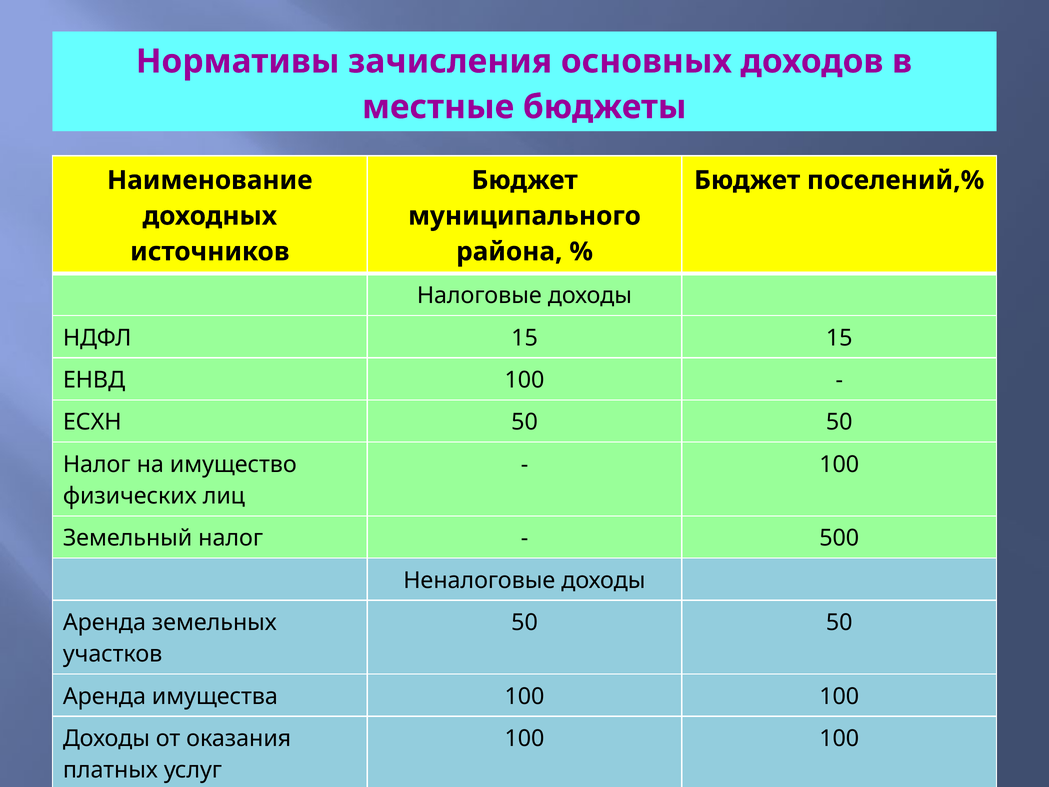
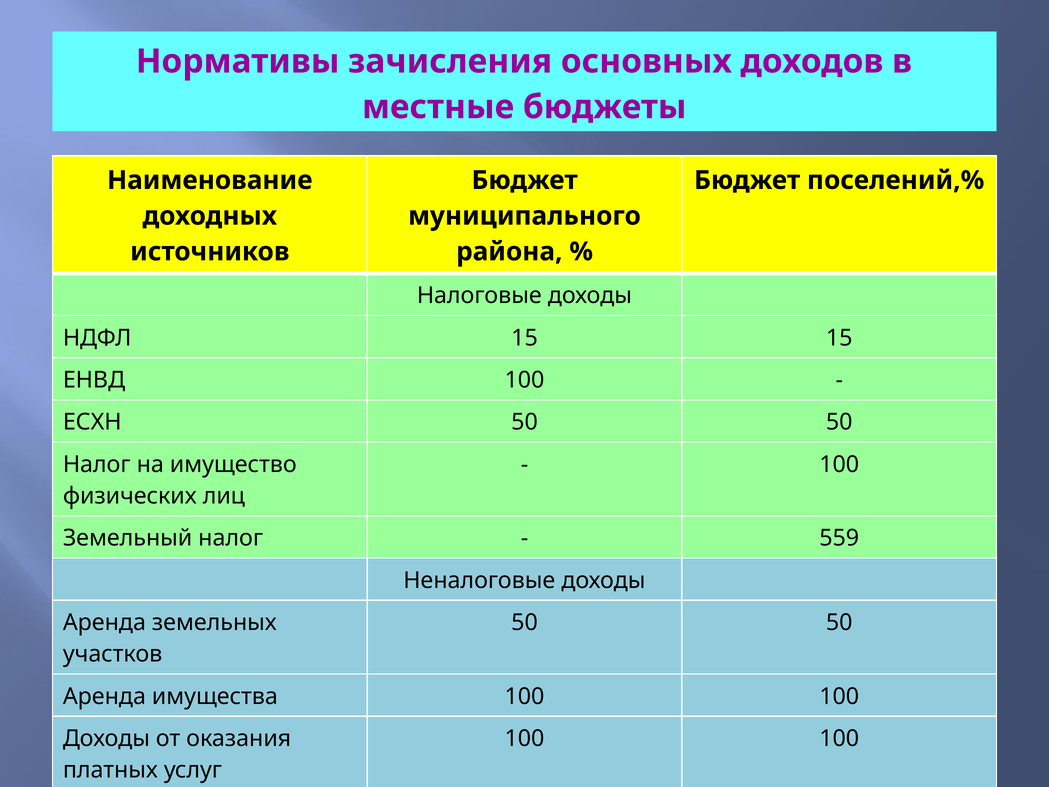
500: 500 -> 559
